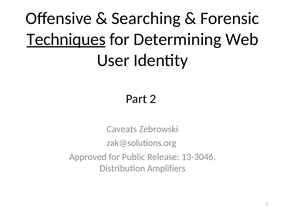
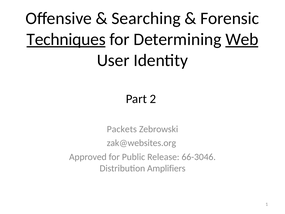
Web underline: none -> present
Caveats: Caveats -> Packets
zak@solutions.org: zak@solutions.org -> zak@websites.org
13-3046: 13-3046 -> 66-3046
